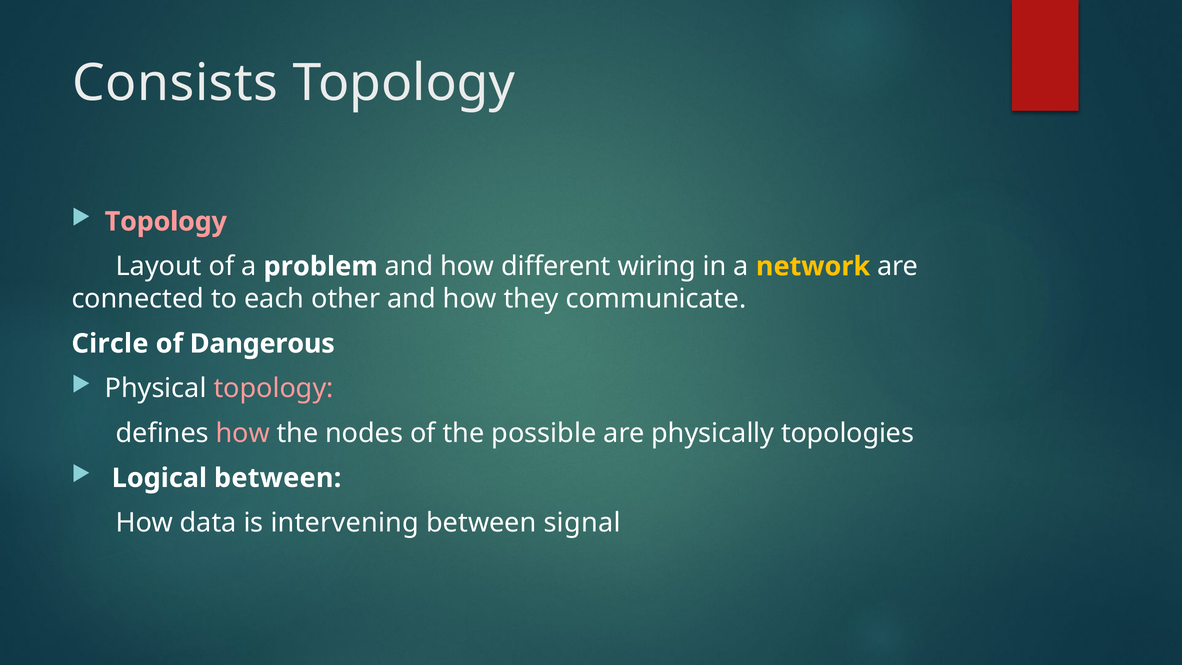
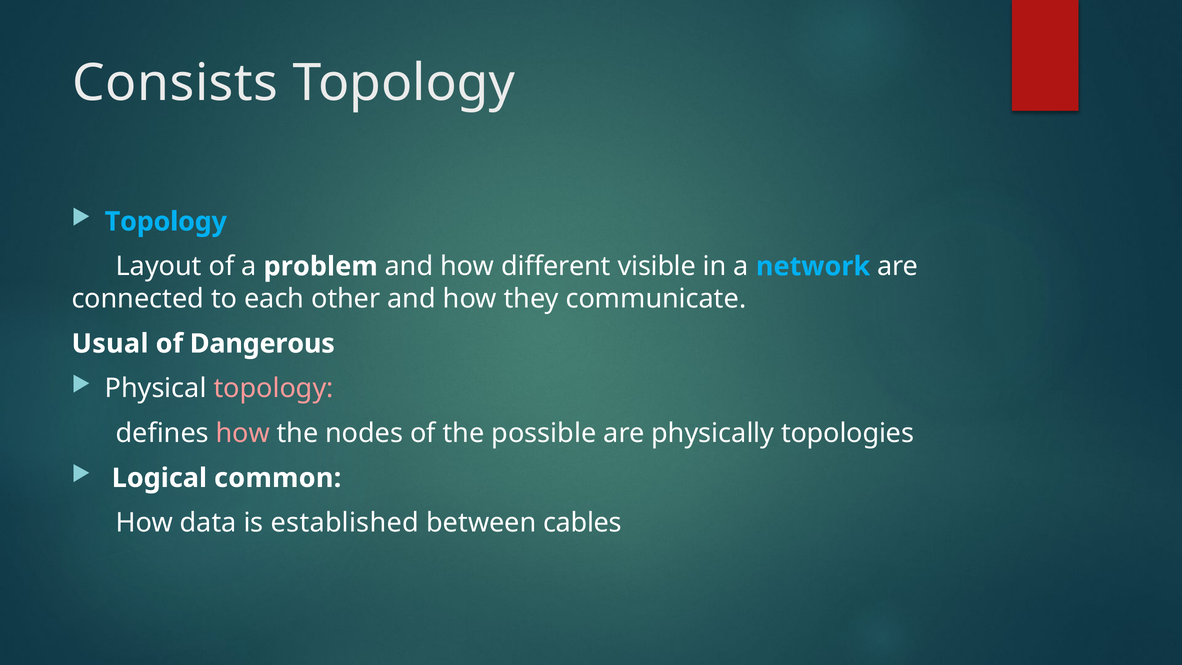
Topology at (166, 222) colour: pink -> light blue
wiring: wiring -> visible
network colour: yellow -> light blue
Circle: Circle -> Usual
Logical between: between -> common
intervening: intervening -> established
signal: signal -> cables
